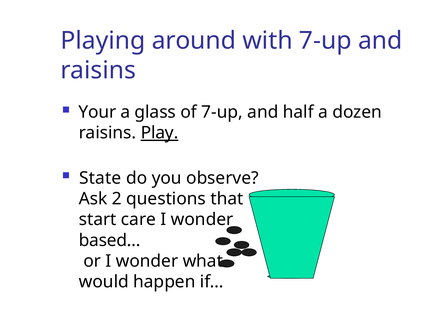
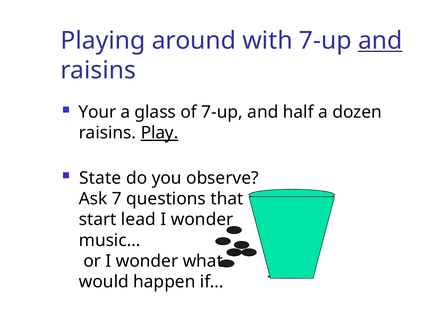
and at (380, 41) underline: none -> present
2: 2 -> 7
care: care -> lead
based…: based… -> music…
